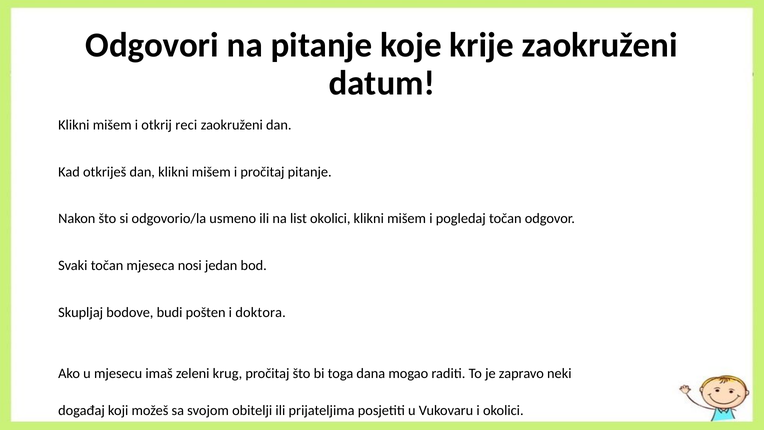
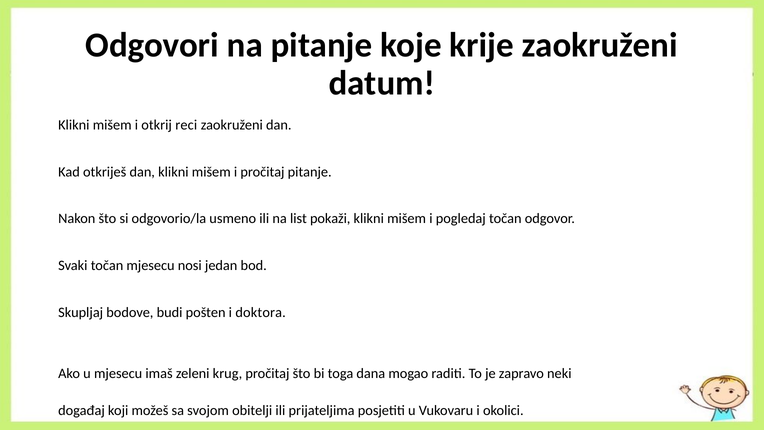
list okolici: okolici -> pokaži
točan mjeseca: mjeseca -> mjesecu
